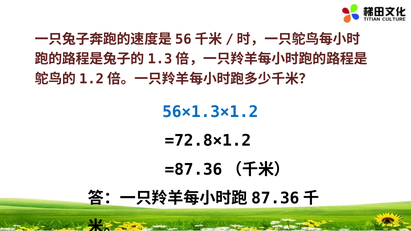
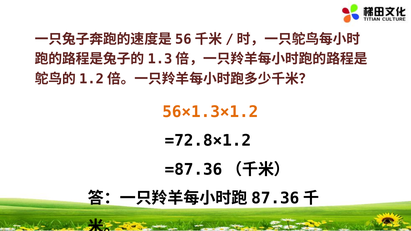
56×1.3×1.2 colour: blue -> orange
